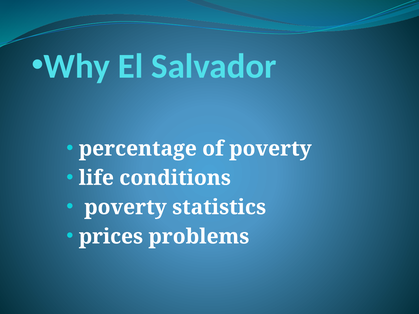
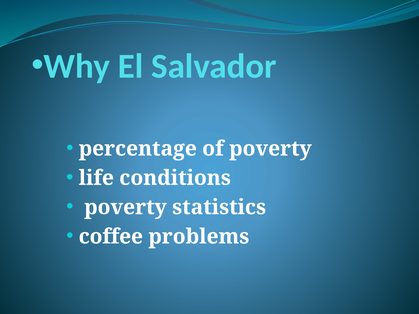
prices: prices -> coffee
